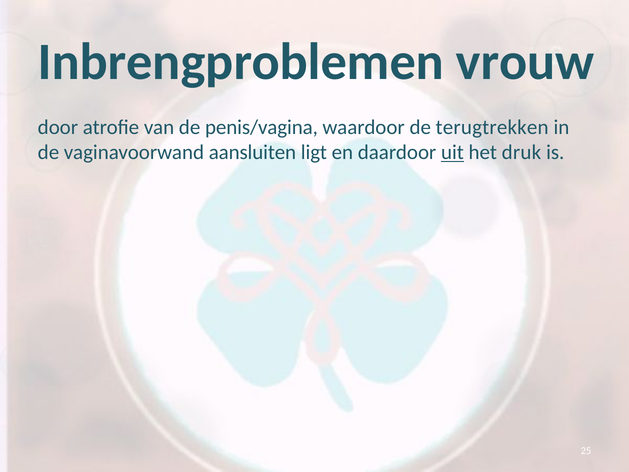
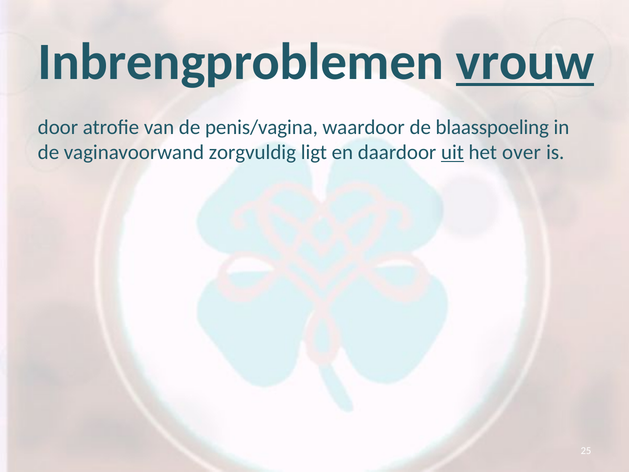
vrouw underline: none -> present
terugtrekken: terugtrekken -> blaasspoeling
aansluiten: aansluiten -> zorgvuldig
druk: druk -> over
